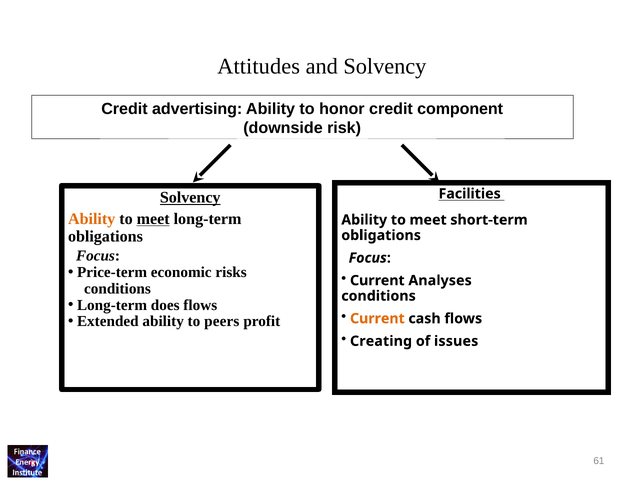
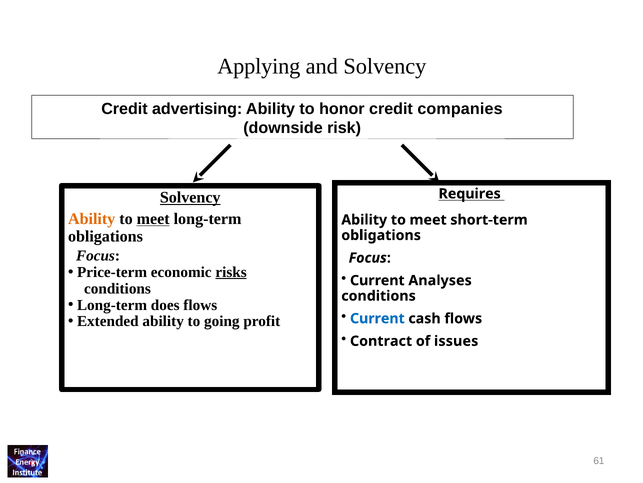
Attitudes: Attitudes -> Applying
component: component -> companies
Facilities: Facilities -> Requires
risks underline: none -> present
Current at (377, 318) colour: orange -> blue
peers: peers -> going
Creating: Creating -> Contract
